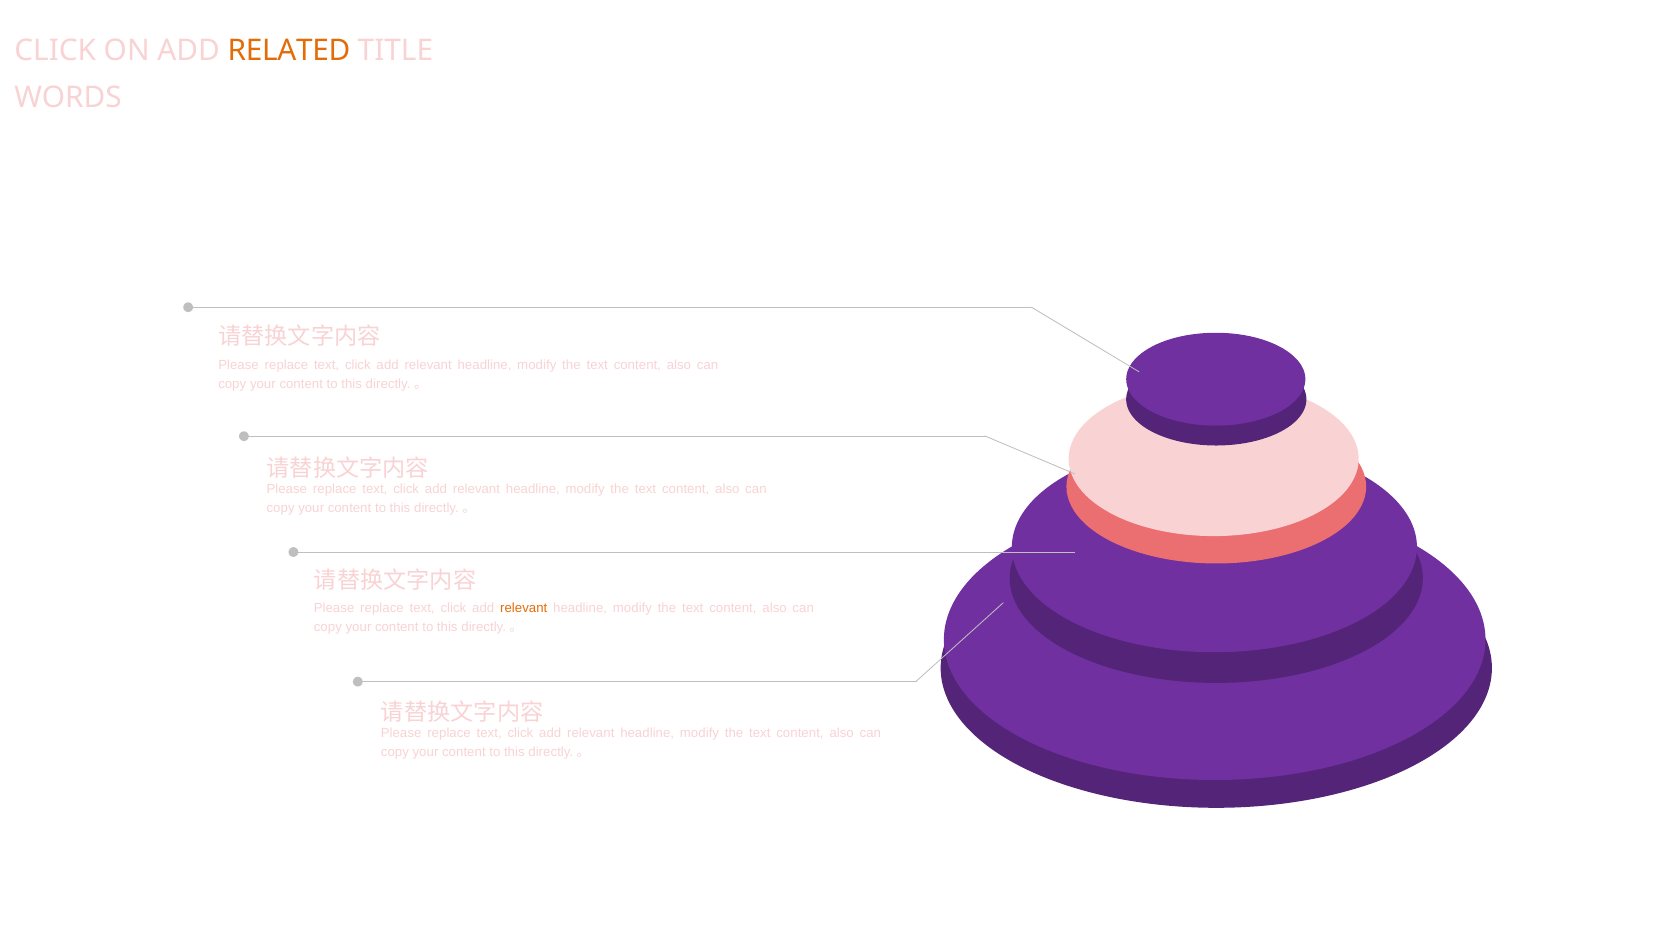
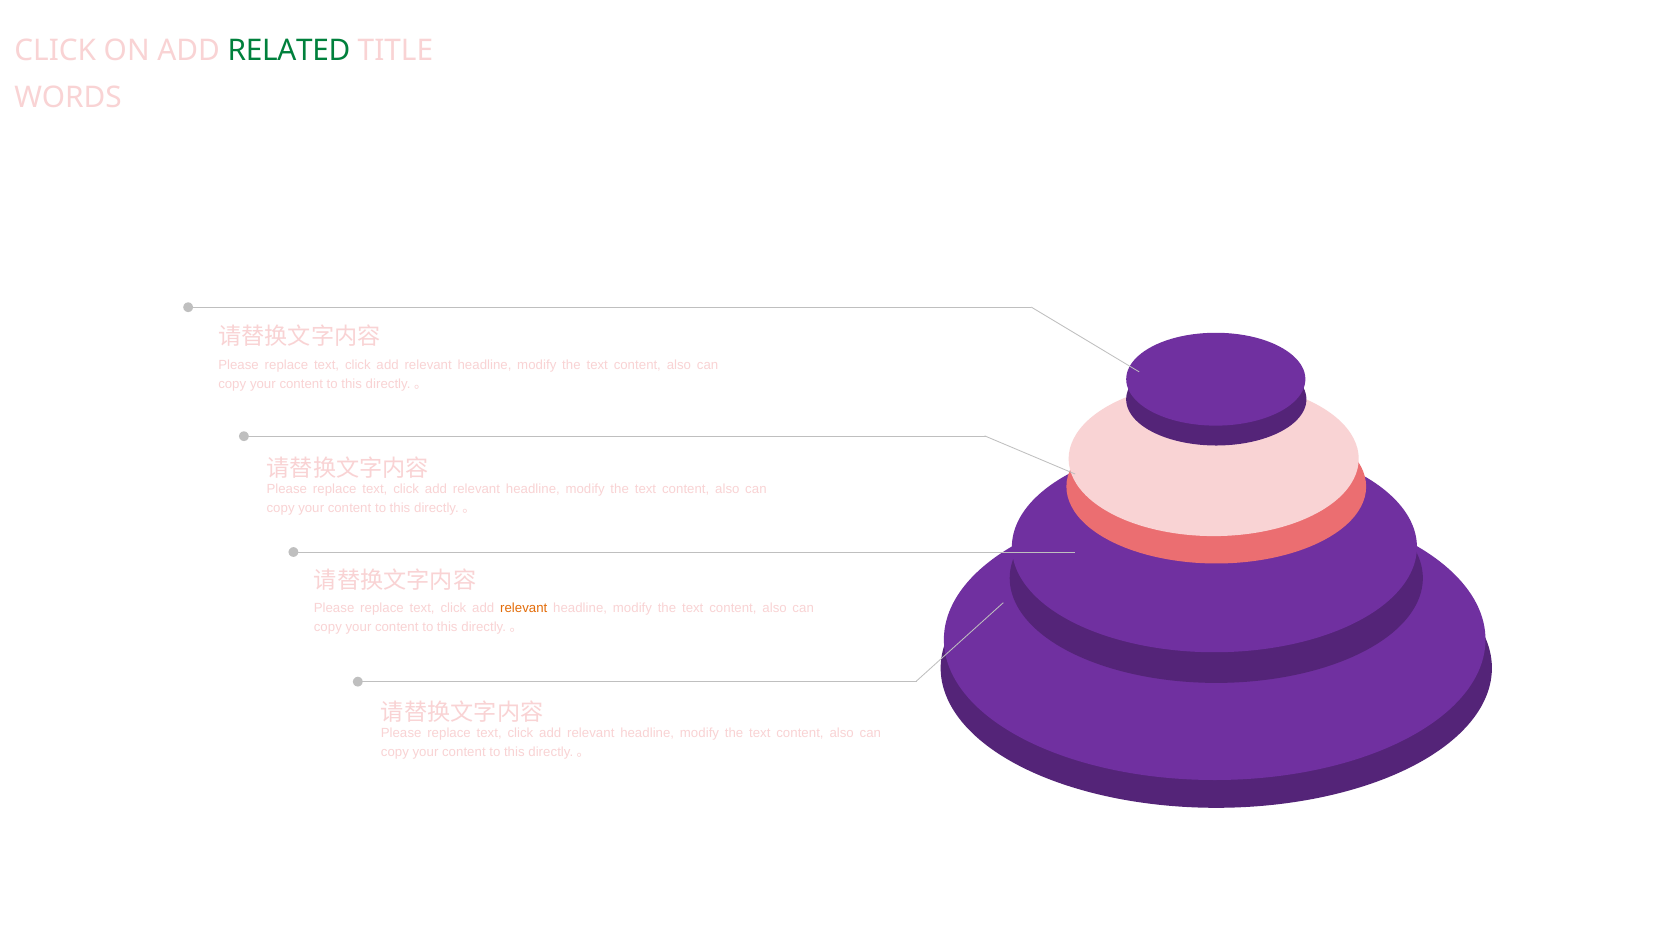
RELATED colour: orange -> green
